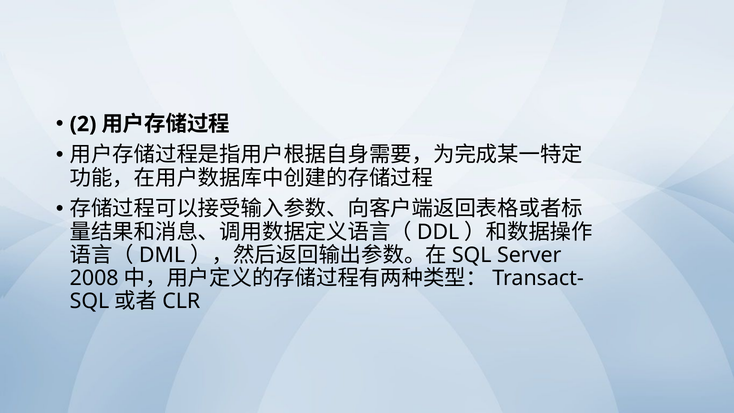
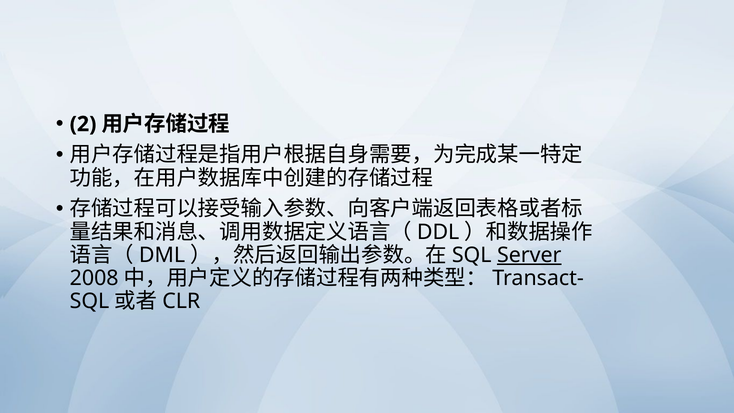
Server underline: none -> present
